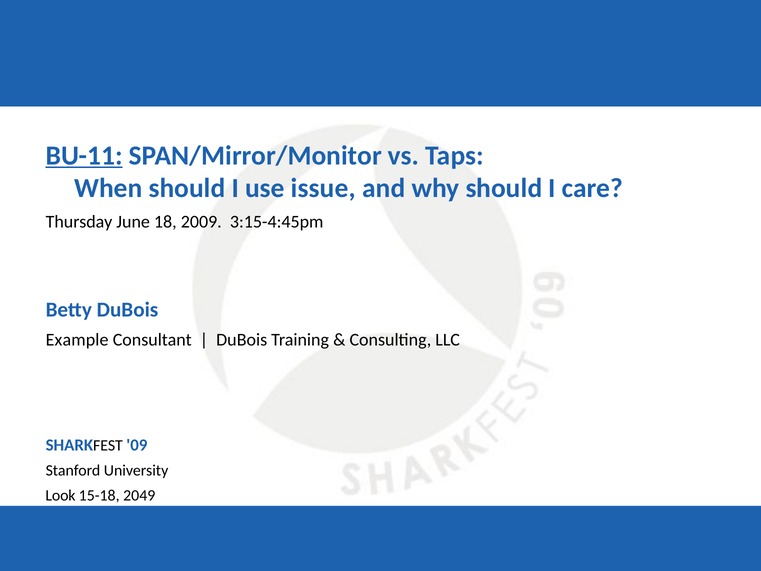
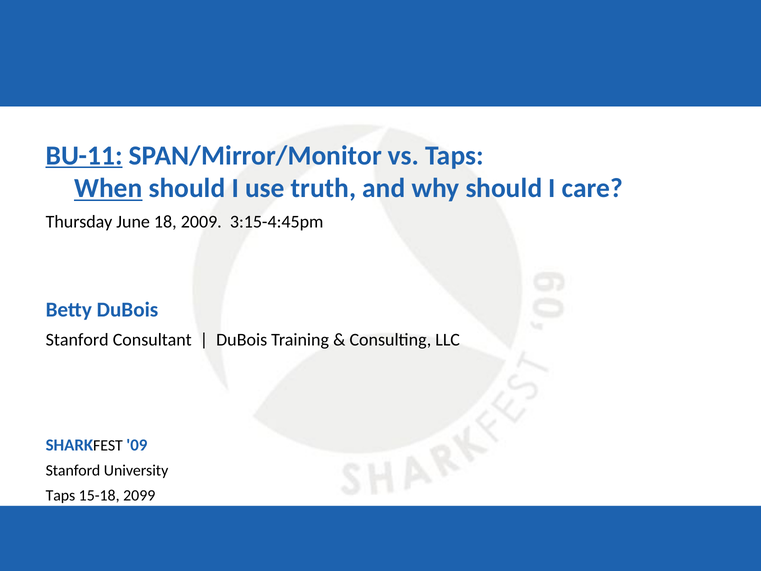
When underline: none -> present
issue: issue -> truth
Example at (77, 340): Example -> Stanford
Look at (61, 495): Look -> Taps
2049: 2049 -> 2099
